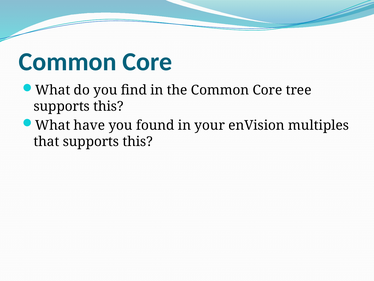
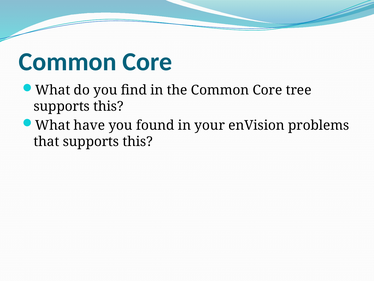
multiples: multiples -> problems
